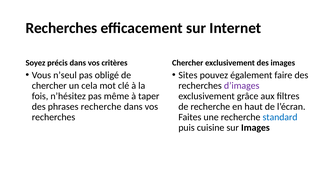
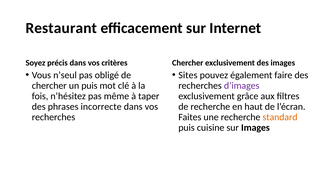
Recherches at (61, 28): Recherches -> Restaurant
un cela: cela -> puis
phrases recherche: recherche -> incorrecte
standard colour: blue -> orange
